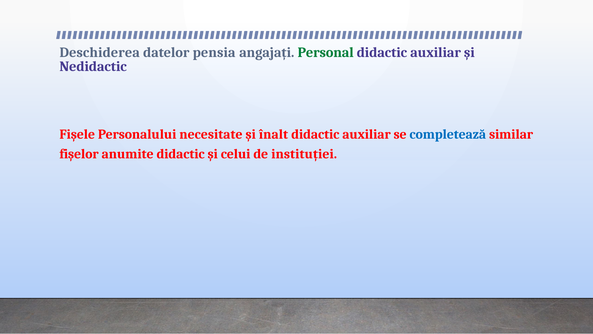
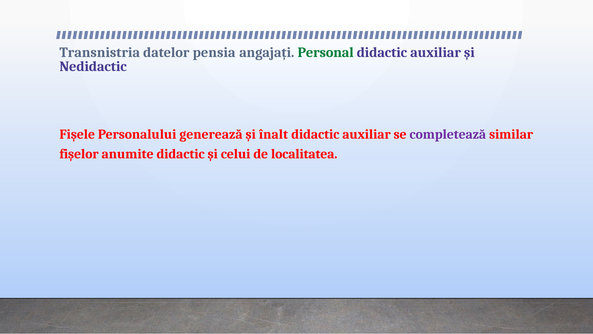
Deschiderea: Deschiderea -> Transnistria
necesitate: necesitate -> generează
completează colour: blue -> purple
instituției: instituției -> localitatea
